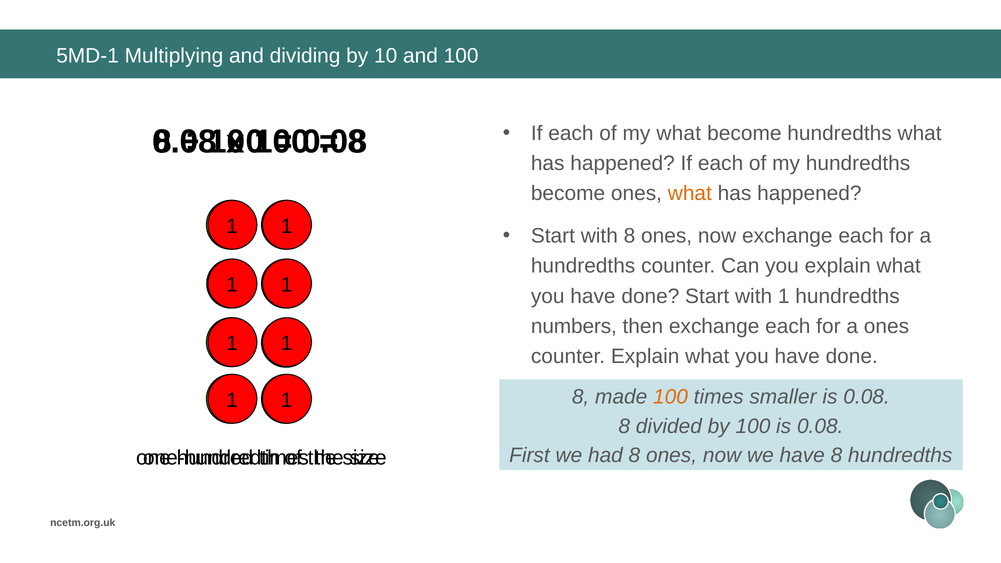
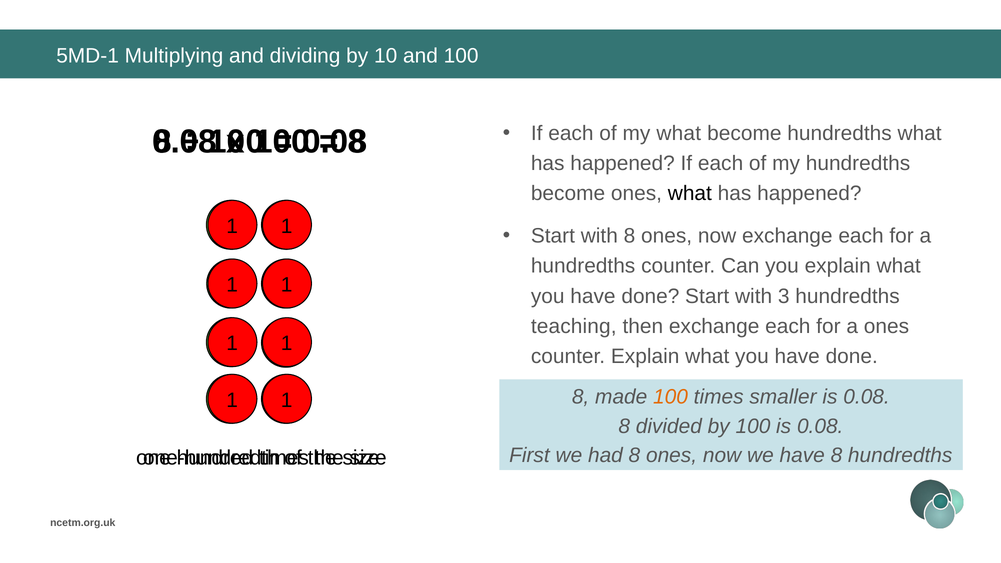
what at (690, 194) colour: orange -> black
with 1: 1 -> 3
numbers: numbers -> teaching
